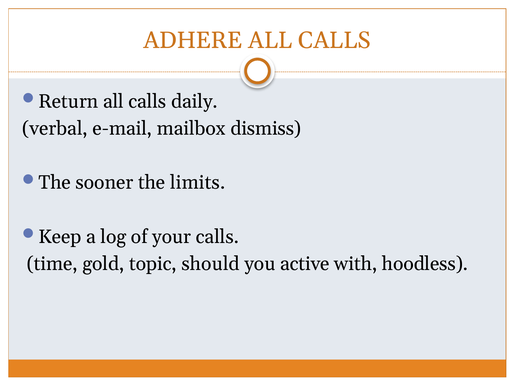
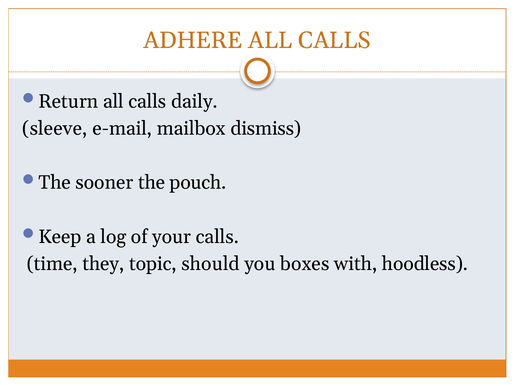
verbal: verbal -> sleeve
limits: limits -> pouch
gold: gold -> they
active: active -> boxes
